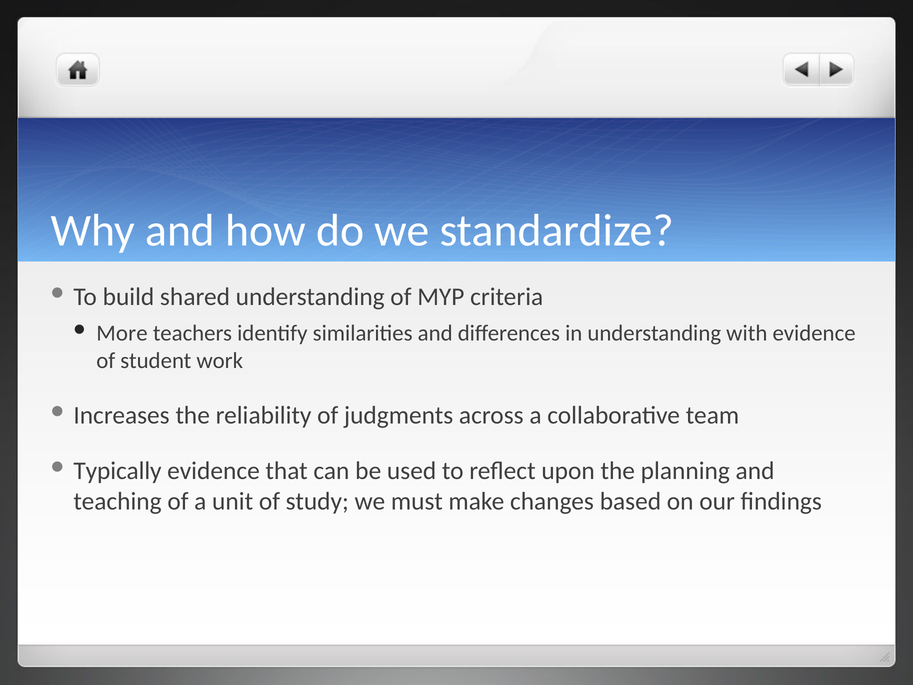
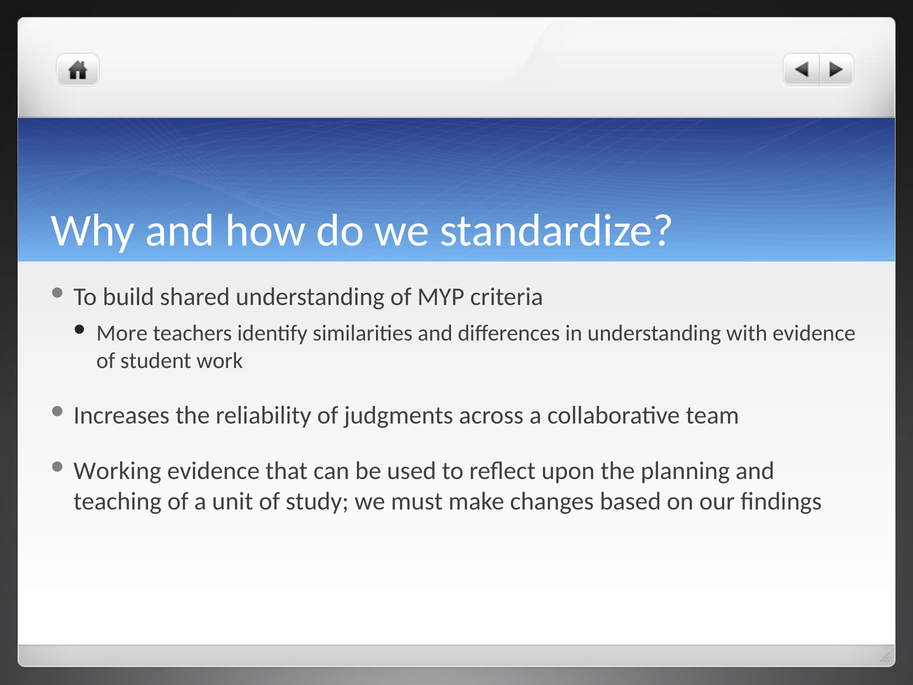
Typically: Typically -> Working
